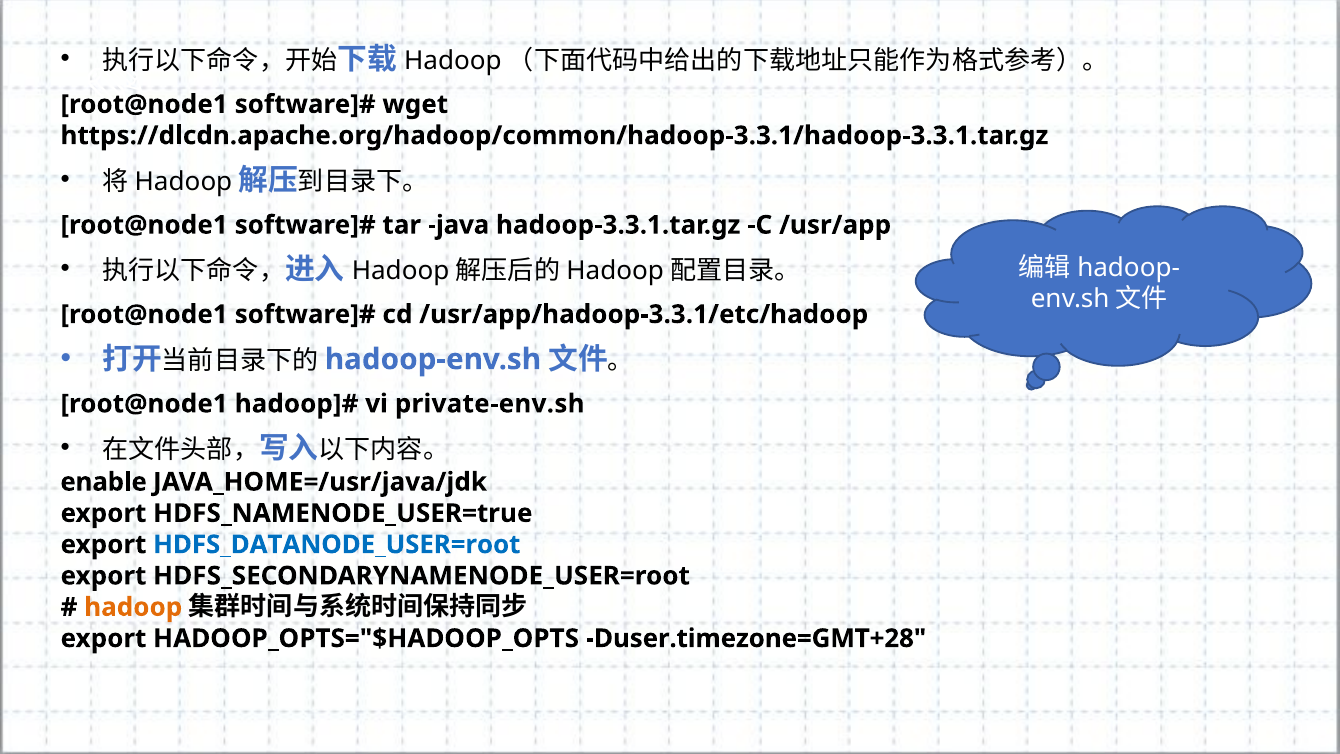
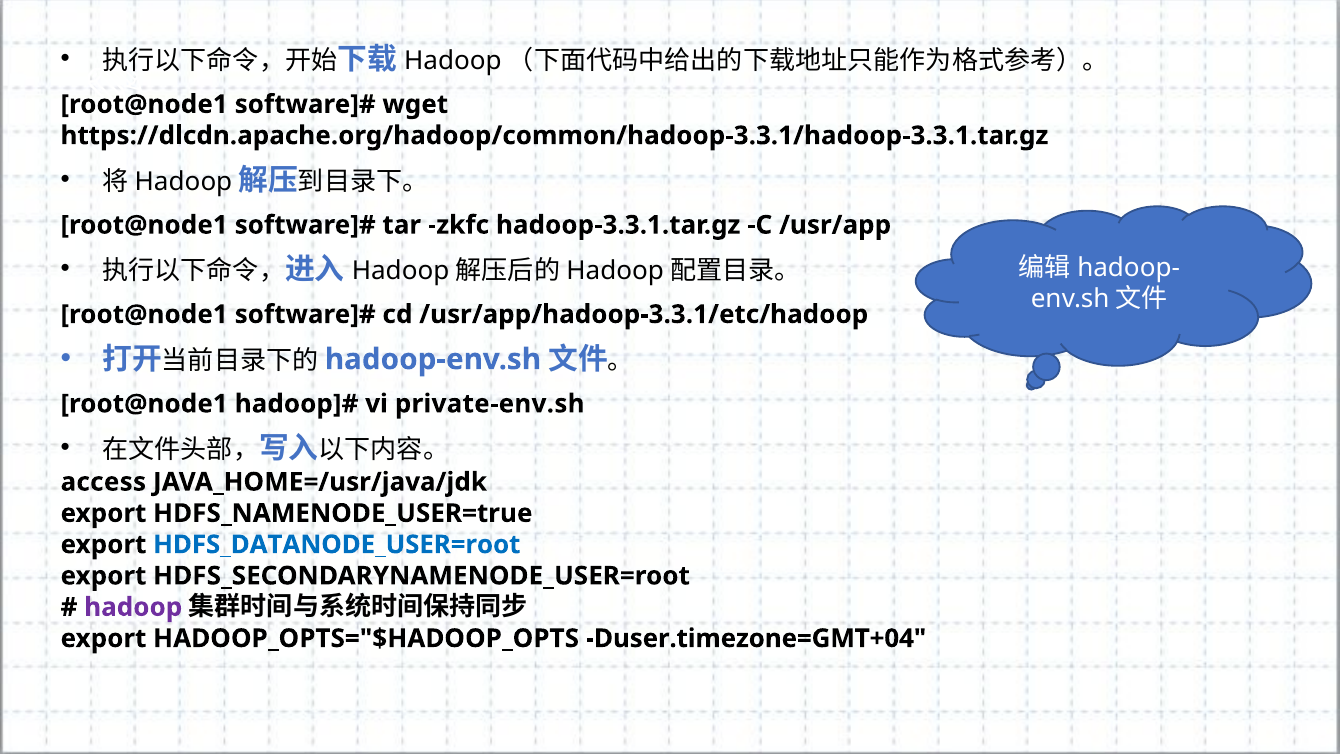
java: java -> zkfc
enable: enable -> access
hadoop colour: orange -> purple
Duser.timezone=GMT+28: Duser.timezone=GMT+28 -> Duser.timezone=GMT+04
